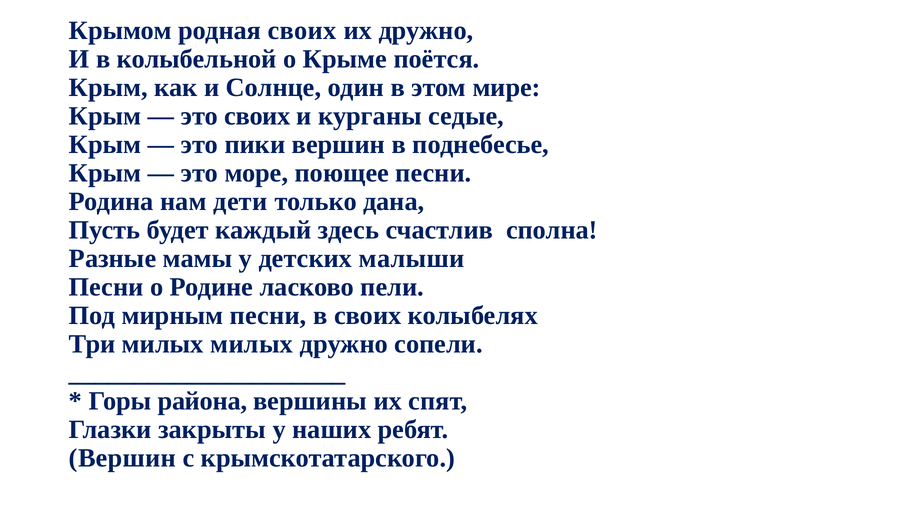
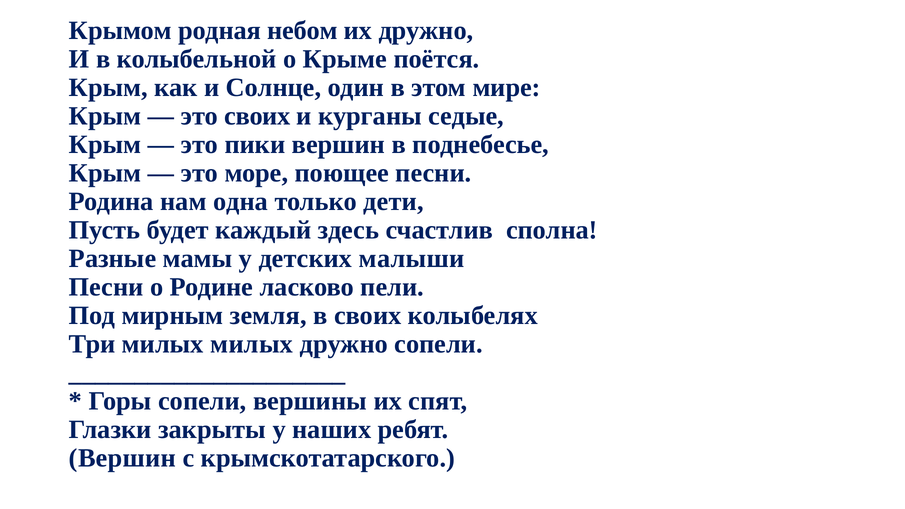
родная своих: своих -> небом
дети: дети -> одна
дана: дана -> дети
мирным песни: песни -> земля
Горы района: района -> сопели
